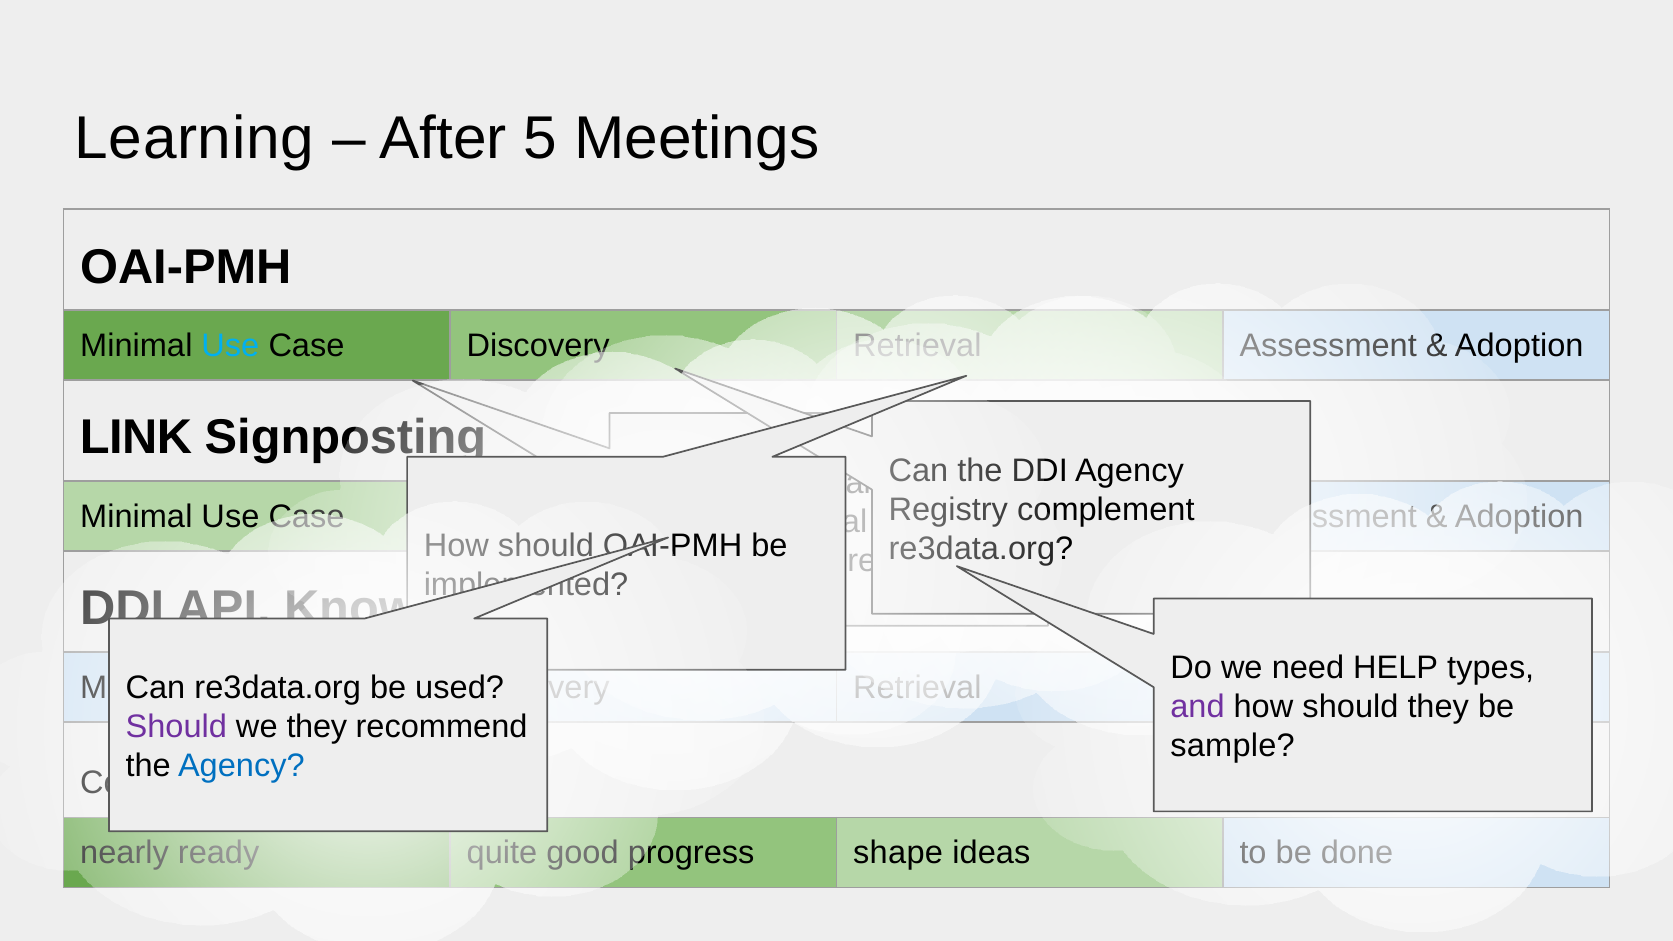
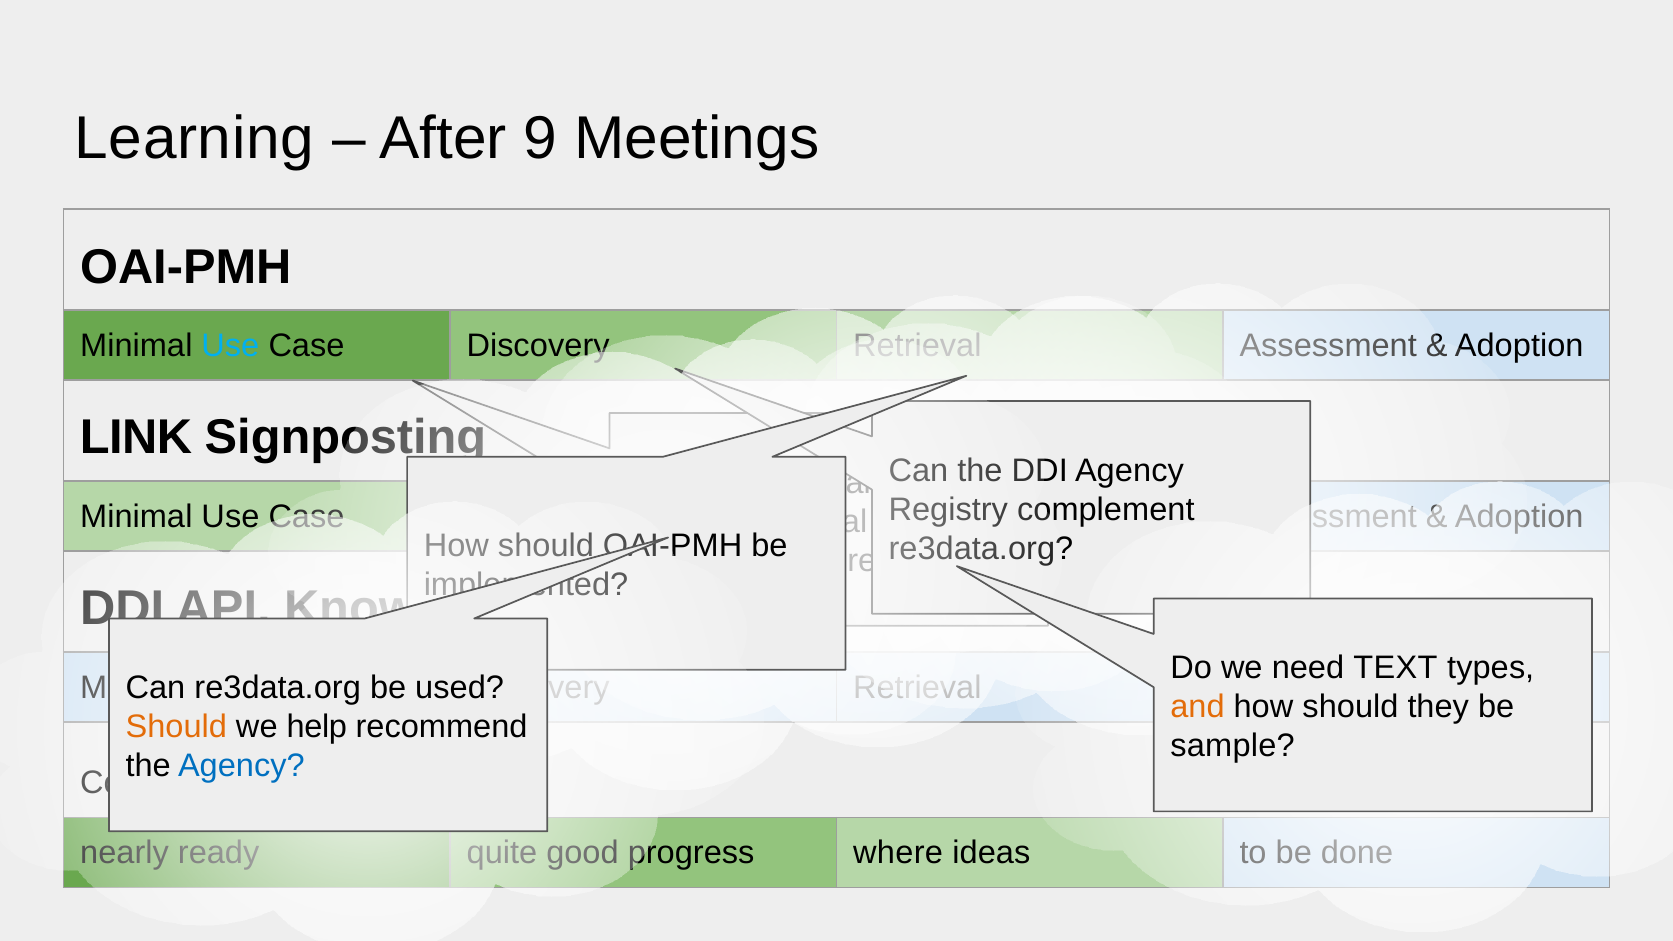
5: 5 -> 9
HELP: HELP -> TEXT
and colour: purple -> orange
Should at (176, 727) colour: purple -> orange
we they: they -> help
shape: shape -> where
